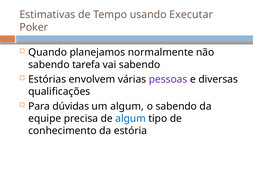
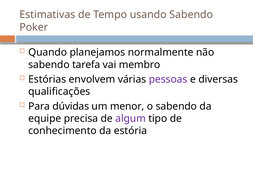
usando Executar: Executar -> Sabendo
vai sabendo: sabendo -> membro
um algum: algum -> menor
algum at (131, 118) colour: blue -> purple
